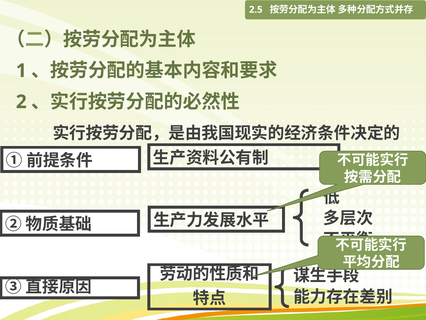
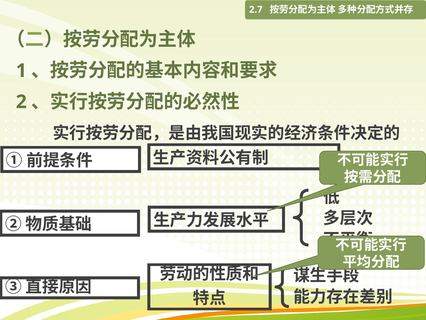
2.5: 2.5 -> 2.7
